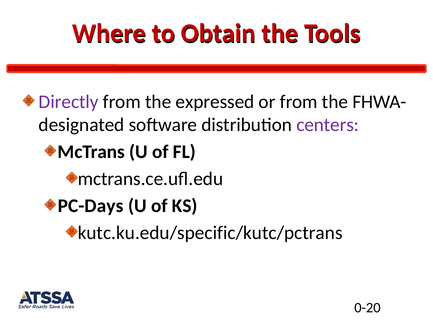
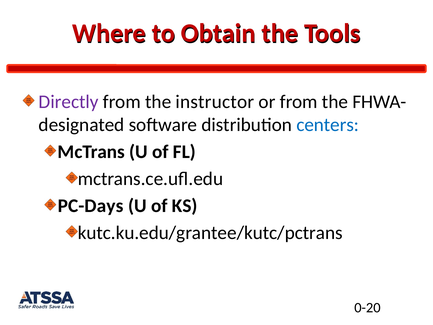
expressed: expressed -> instructor
centers colour: purple -> blue
kutc.ku.edu/specific/kutc/pctrans: kutc.ku.edu/specific/kutc/pctrans -> kutc.ku.edu/grantee/kutc/pctrans
